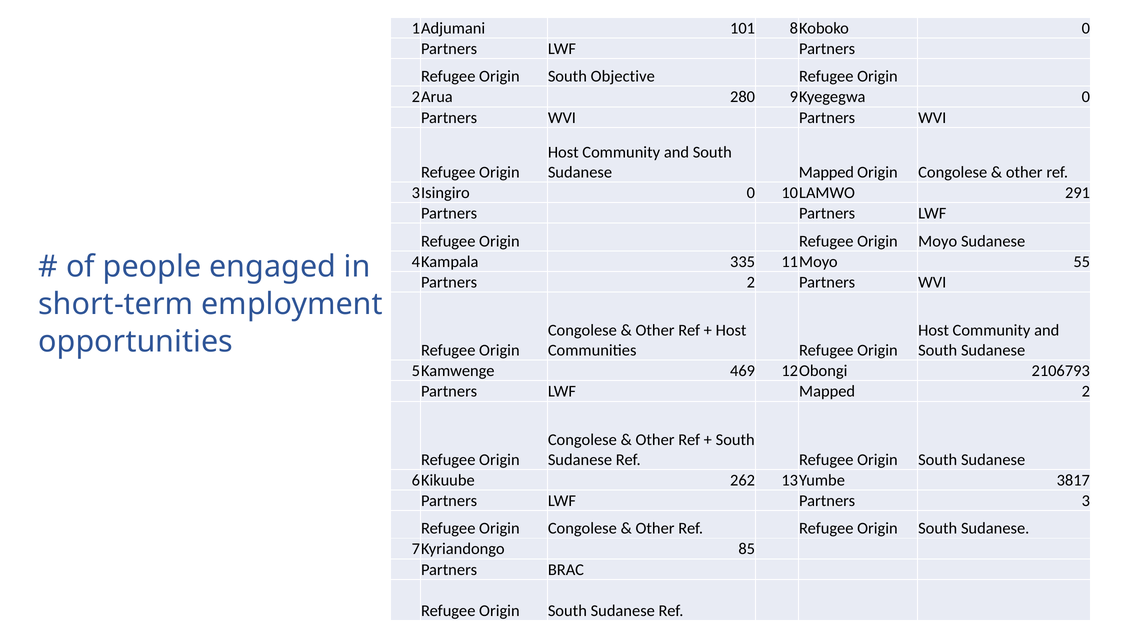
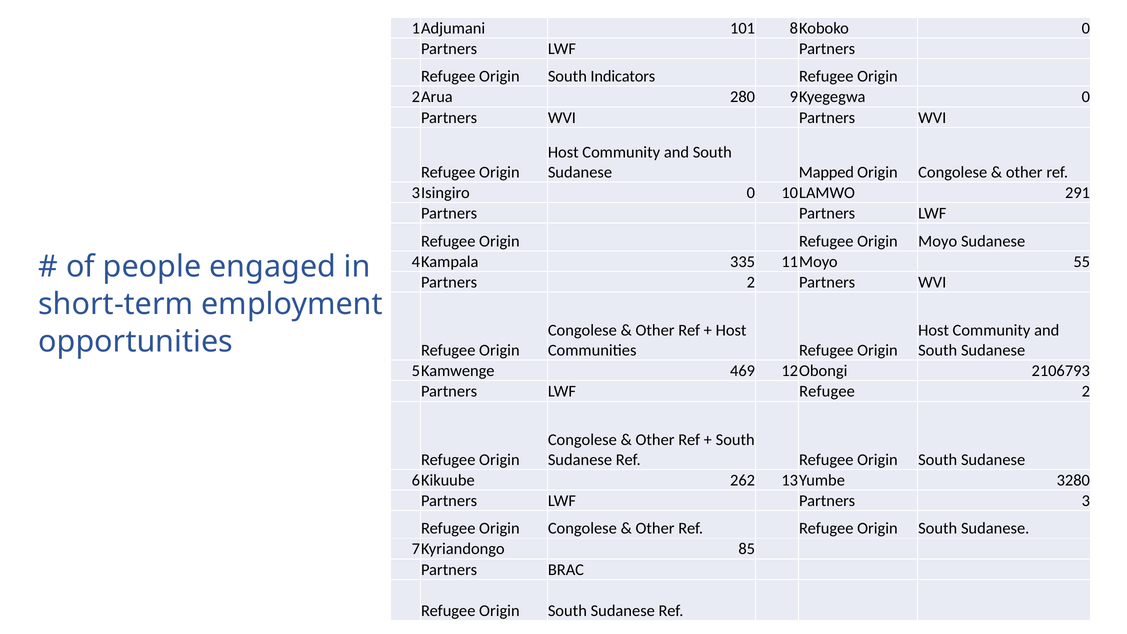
Objective: Objective -> Indicators
Mapped at (827, 392): Mapped -> Refugee
3817: 3817 -> 3280
